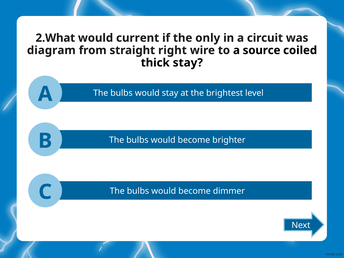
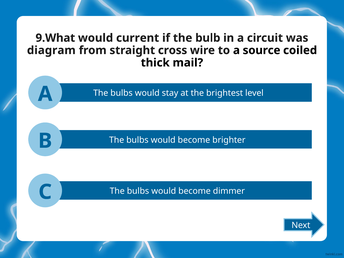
2.What: 2.What -> 9.What
only: only -> bulb
right: right -> cross
thick stay: stay -> mail
